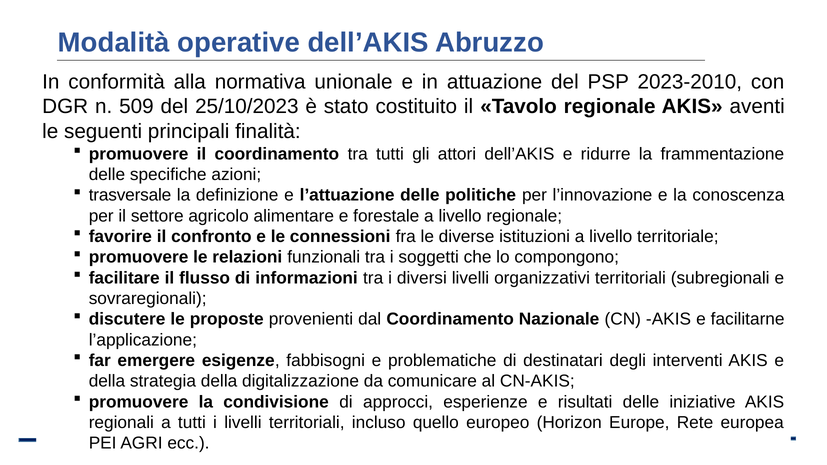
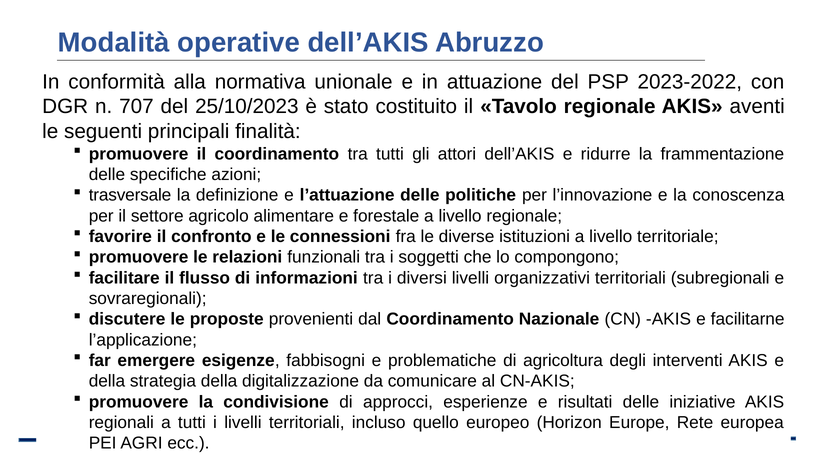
2023-2010: 2023-2010 -> 2023-2022
509: 509 -> 707
destinatari: destinatari -> agricoltura
